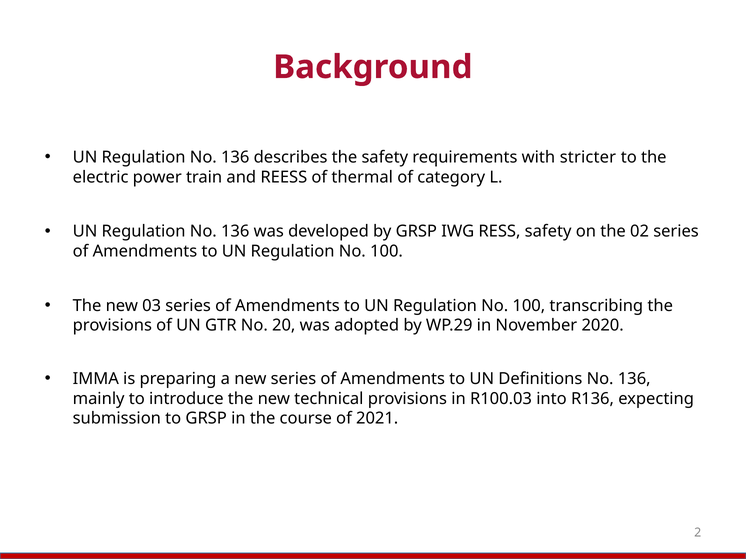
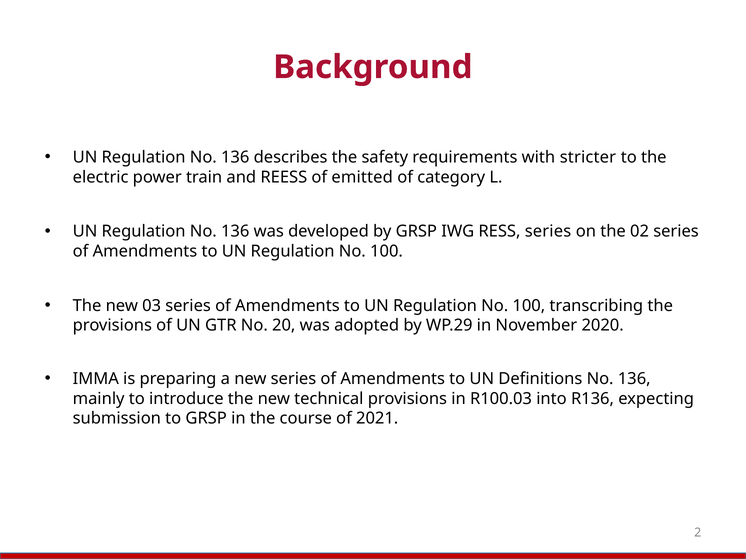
thermal: thermal -> emitted
RESS safety: safety -> series
